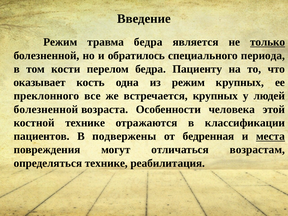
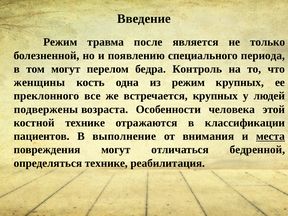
травма бедра: бедра -> после
только underline: present -> none
обратилось: обратилось -> появлению
том кости: кости -> могут
Пациенту: Пациенту -> Контроль
оказывает: оказывает -> женщины
болезненной at (46, 109): болезненной -> подвержены
подвержены: подвержены -> выполнение
бедренная: бедренная -> внимания
возрастам: возрастам -> бедренной
